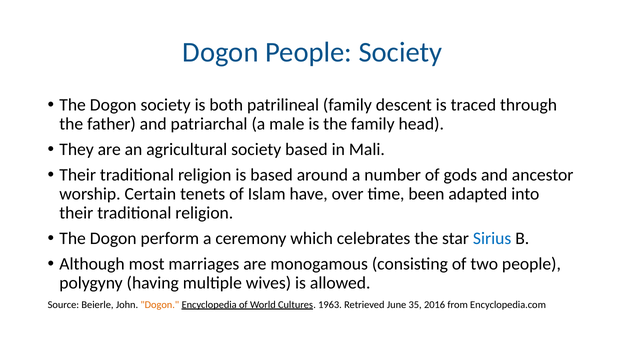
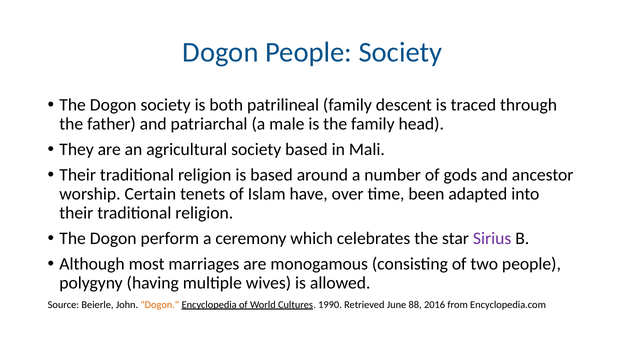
Sirius colour: blue -> purple
1963: 1963 -> 1990
35: 35 -> 88
